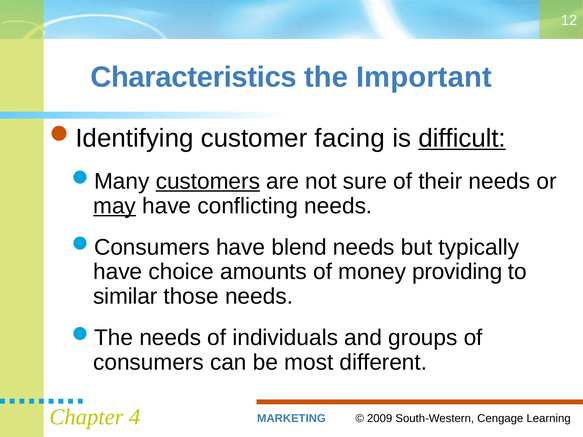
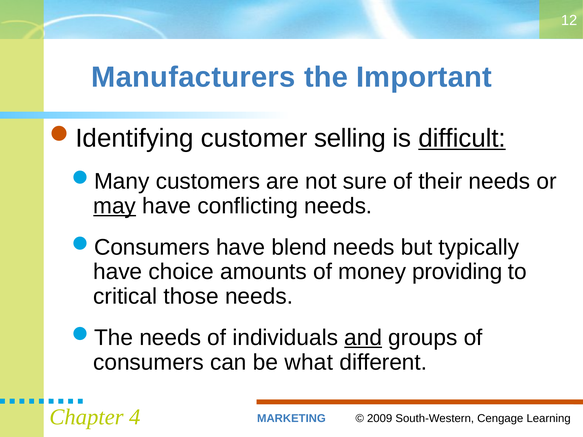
Characteristics: Characteristics -> Manufacturers
facing: facing -> selling
customers underline: present -> none
similar: similar -> critical
and underline: none -> present
most: most -> what
